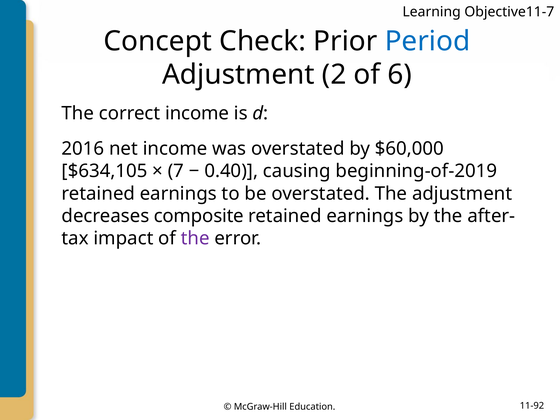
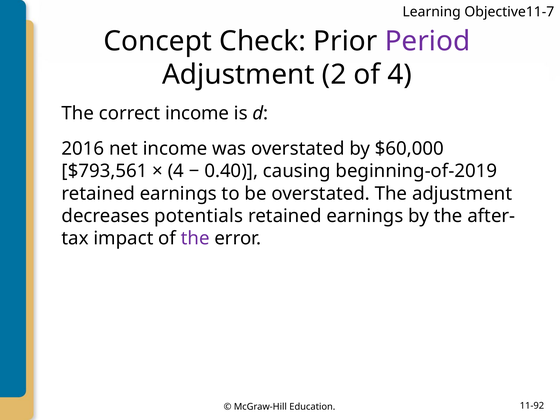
Period colour: blue -> purple
of 6: 6 -> 4
$634,105: $634,105 -> $793,561
7 at (176, 171): 7 -> 4
composite: composite -> potentials
